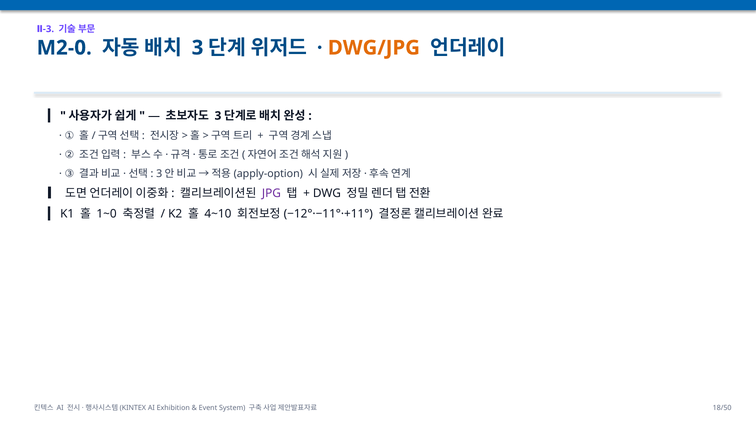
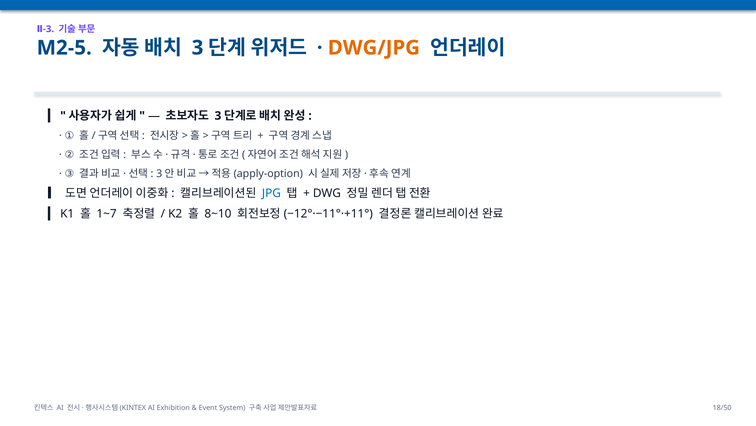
M2-0: M2-0 -> M2-5
JPG colour: purple -> blue
1~0: 1~0 -> 1~7
4~10: 4~10 -> 8~10
